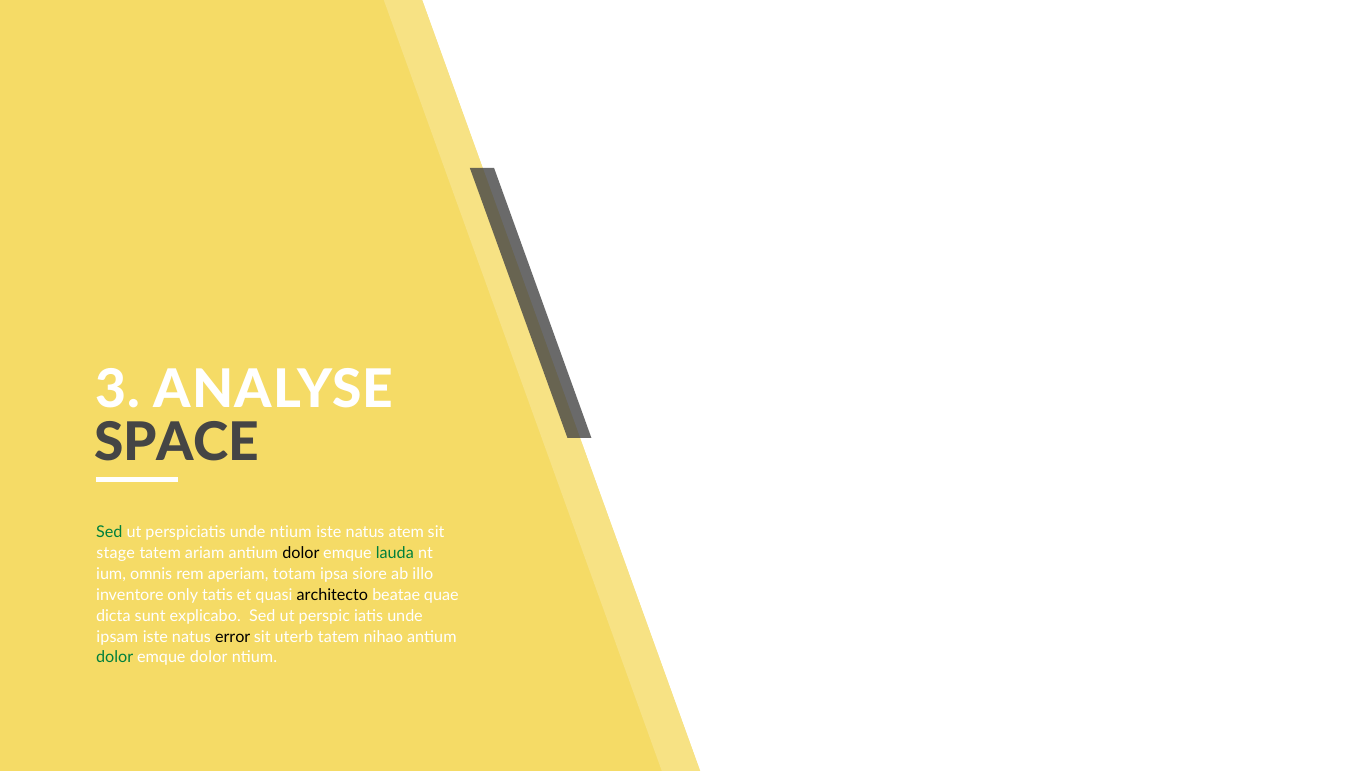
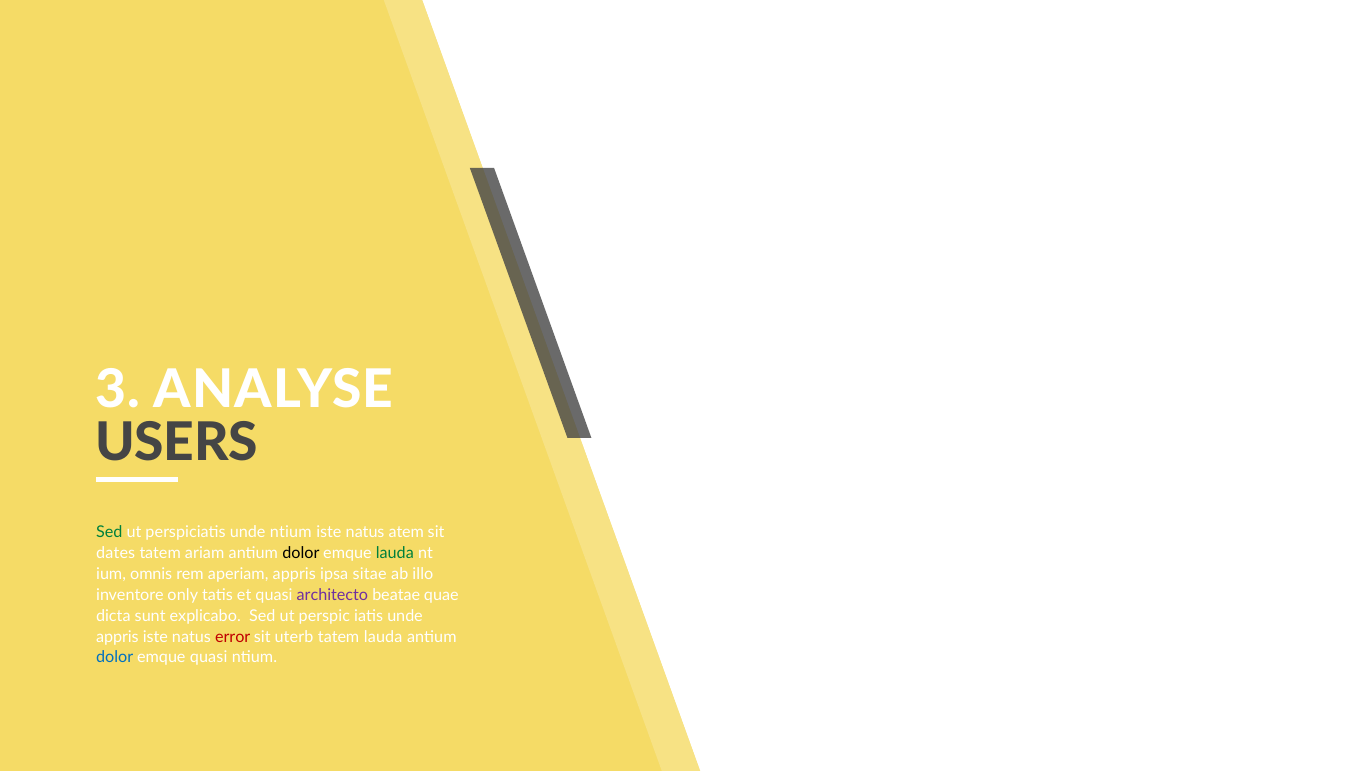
SPACE: SPACE -> USERS
stage: stage -> dates
aperiam totam: totam -> appris
siore: siore -> sitae
architecto colour: black -> purple
ipsam at (117, 637): ipsam -> appris
error colour: black -> red
tatem nihao: nihao -> lauda
dolor at (115, 658) colour: green -> blue
emque dolor: dolor -> quasi
